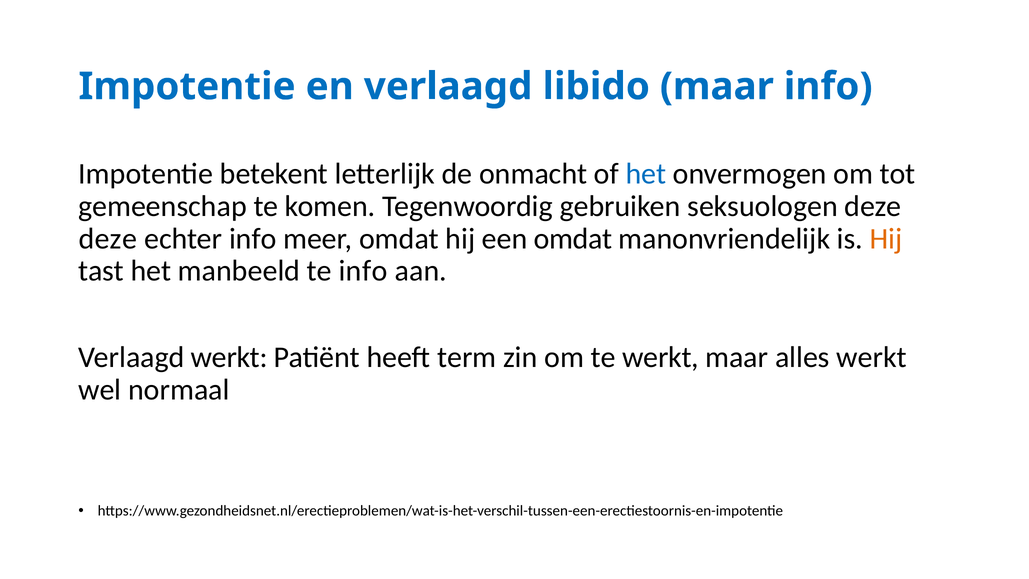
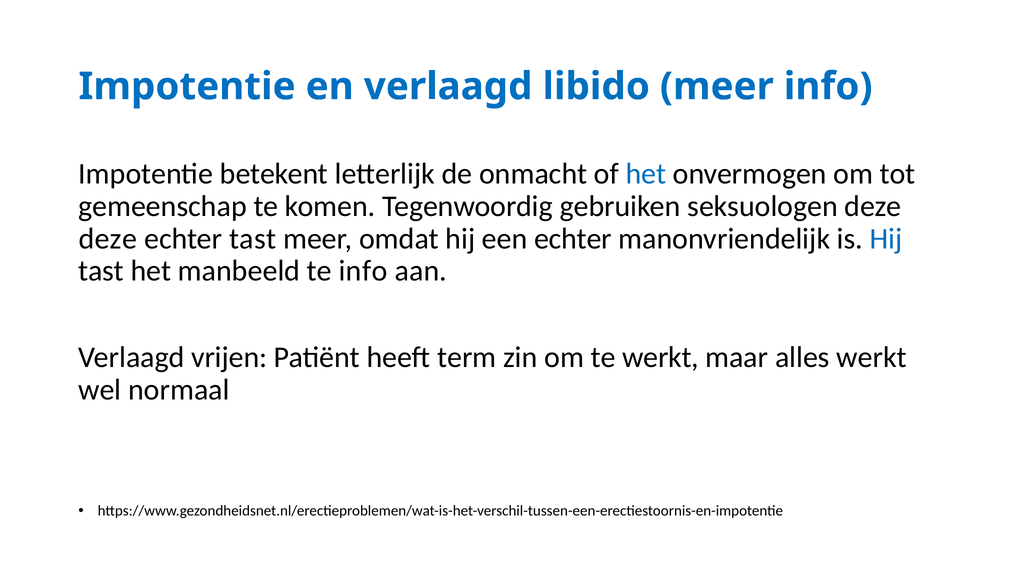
libido maar: maar -> meer
echter info: info -> tast
een omdat: omdat -> echter
Hij at (886, 239) colour: orange -> blue
Verlaagd werkt: werkt -> vrijen
